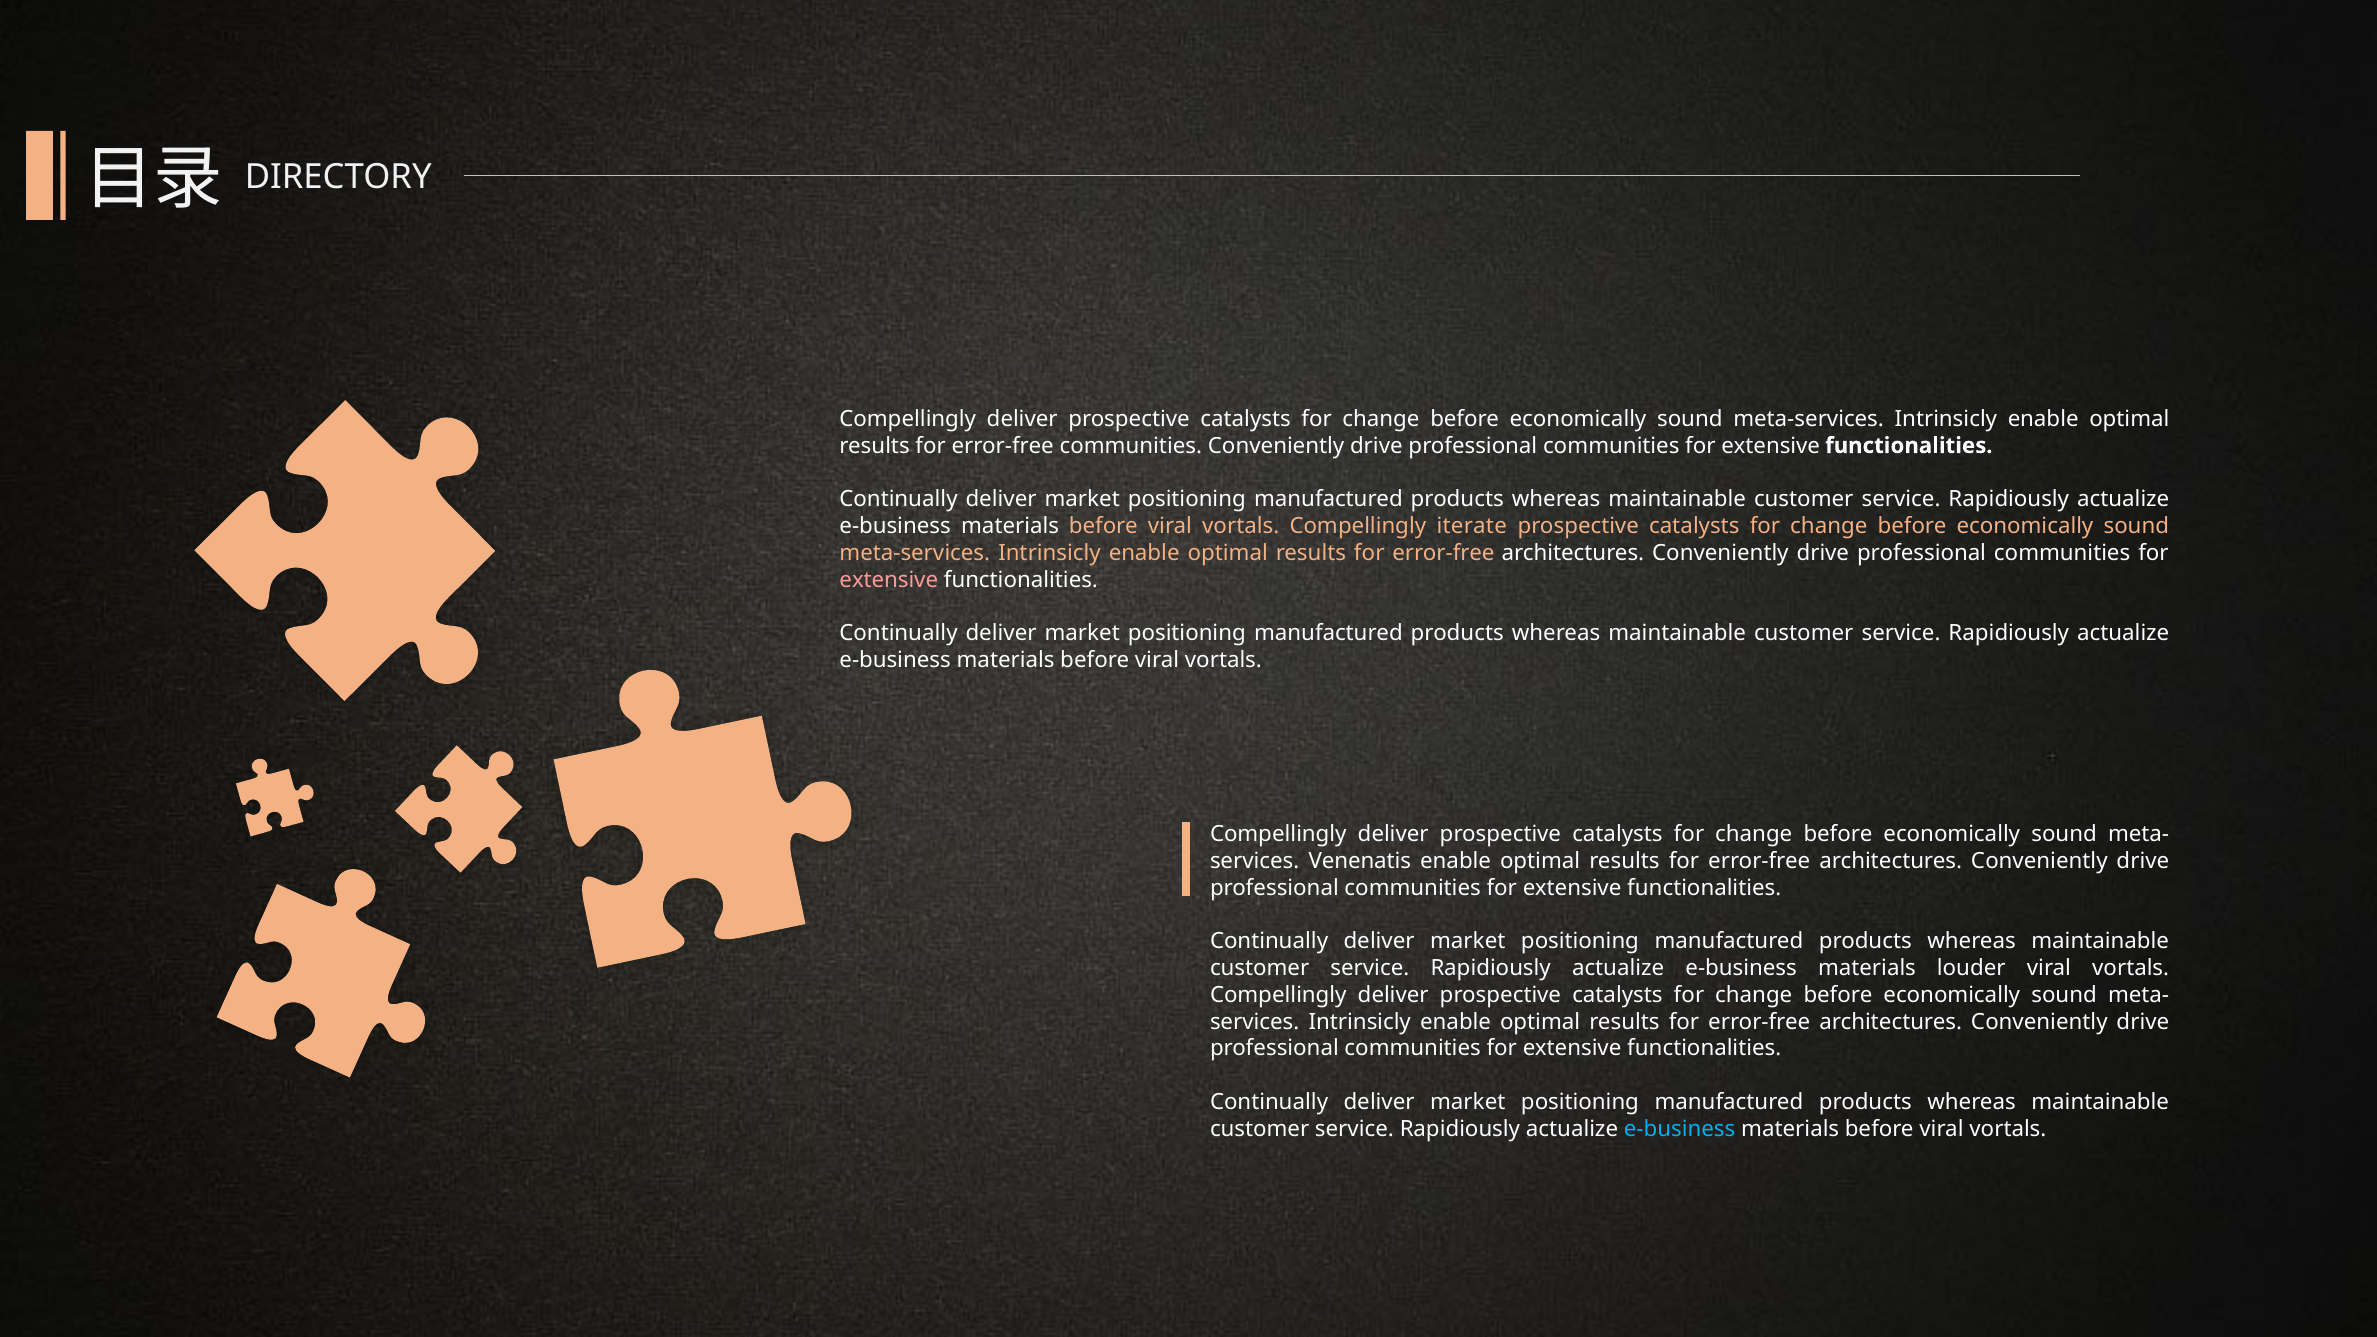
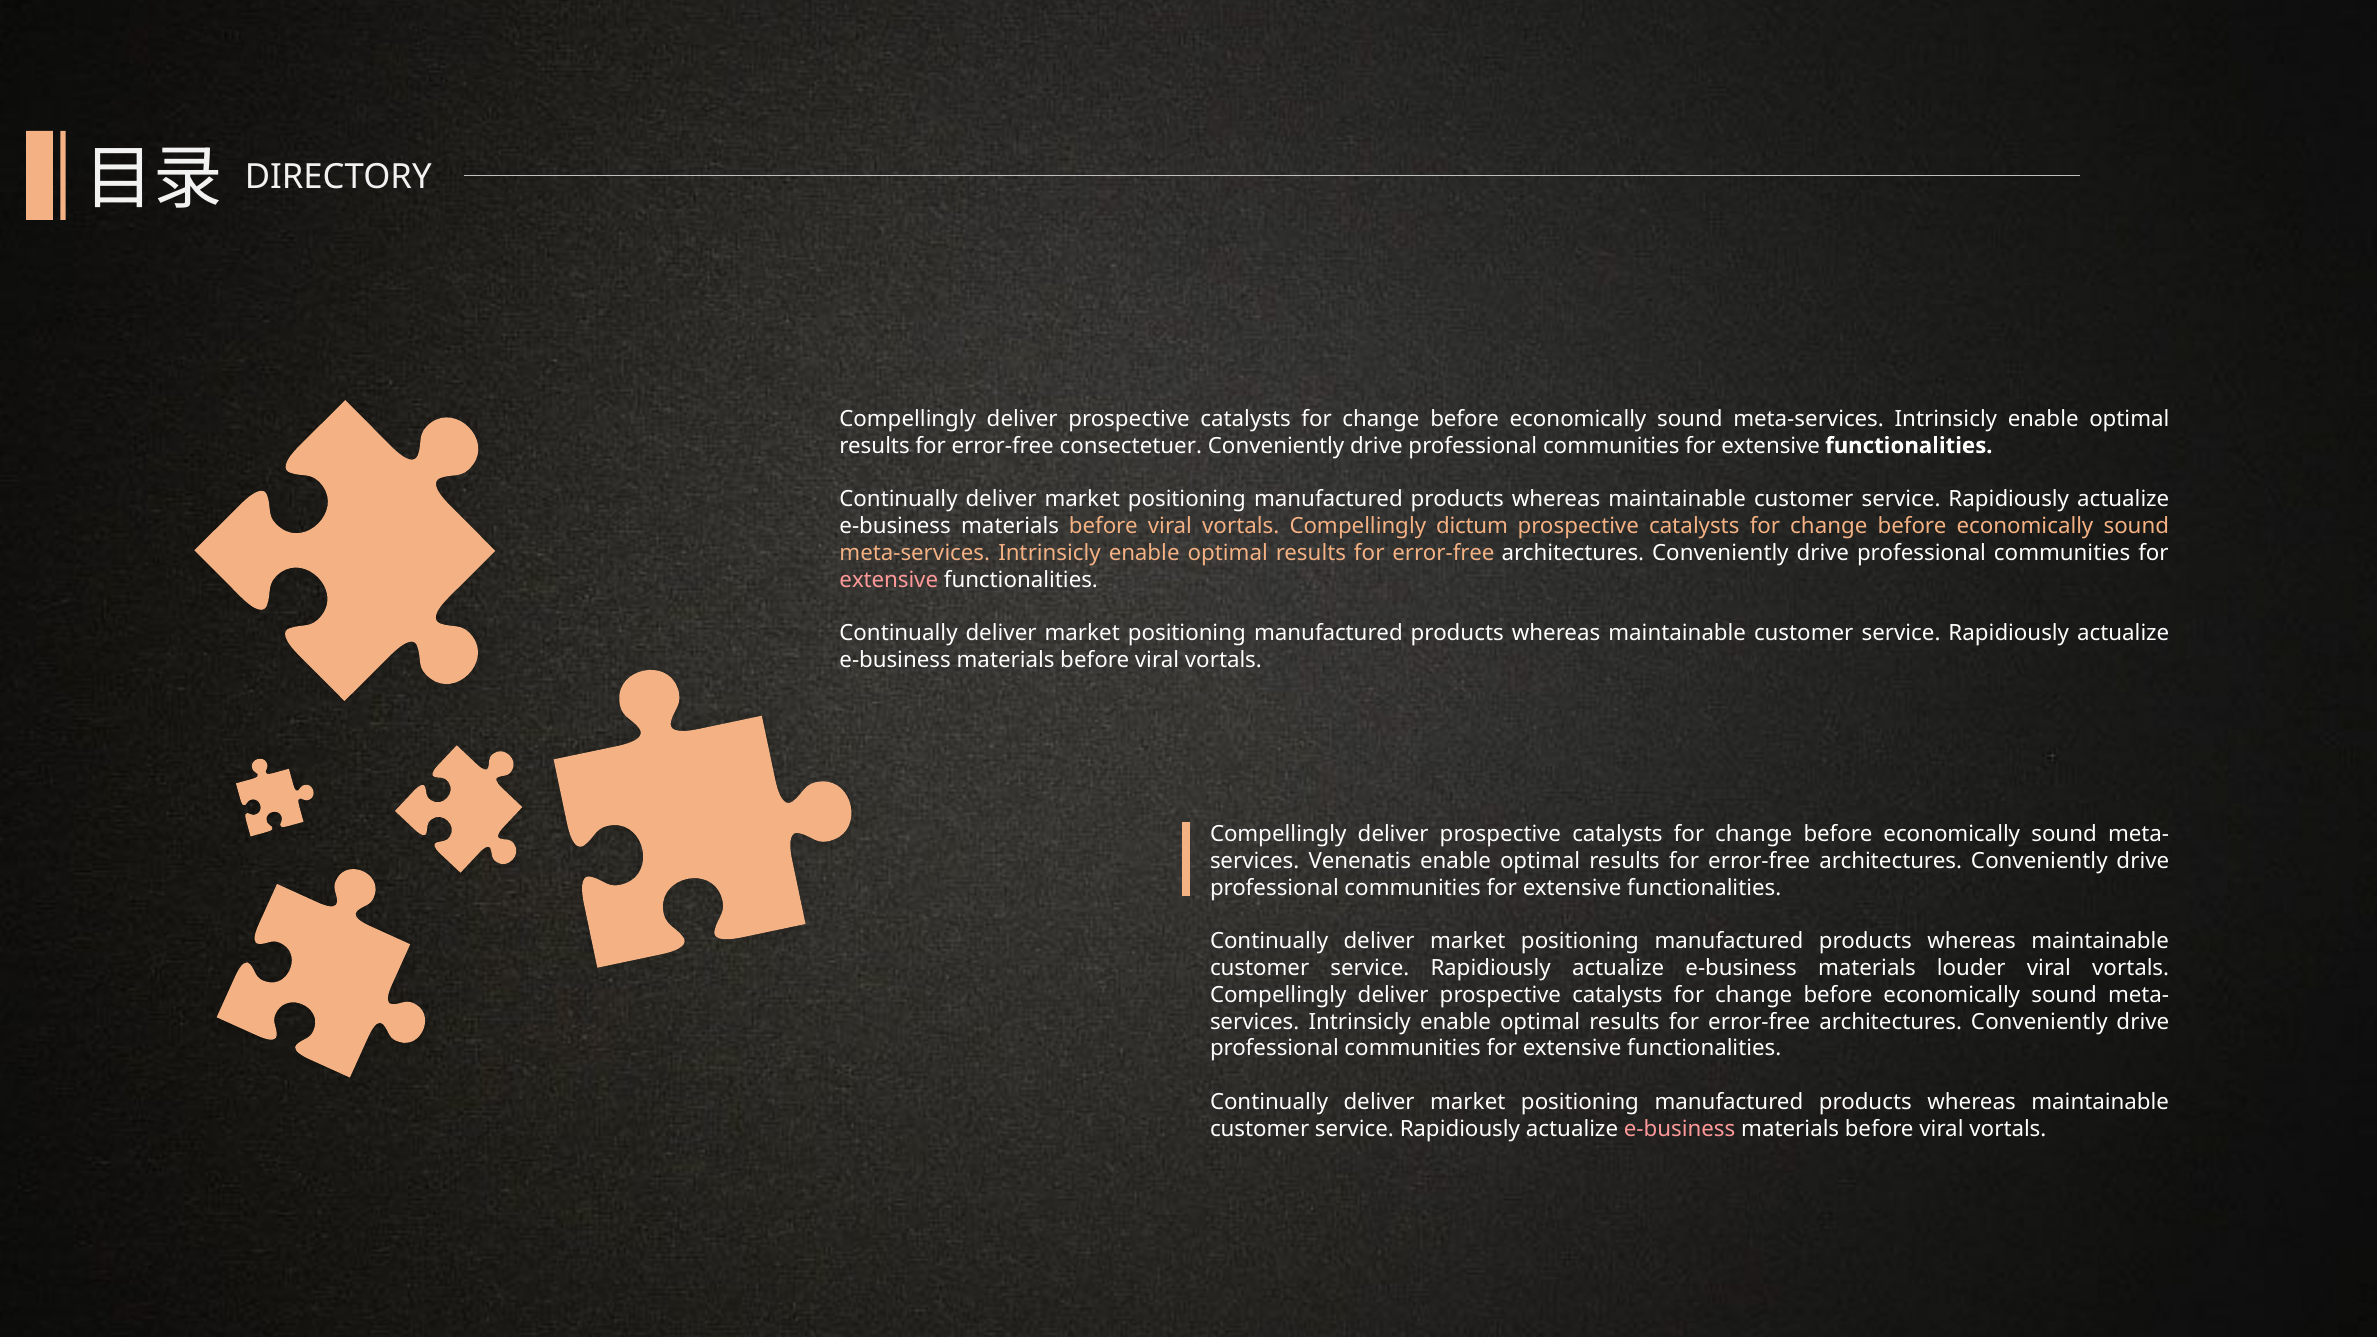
error-free communities: communities -> consectetuer
iterate: iterate -> dictum
e-business at (1680, 1129) colour: light blue -> pink
